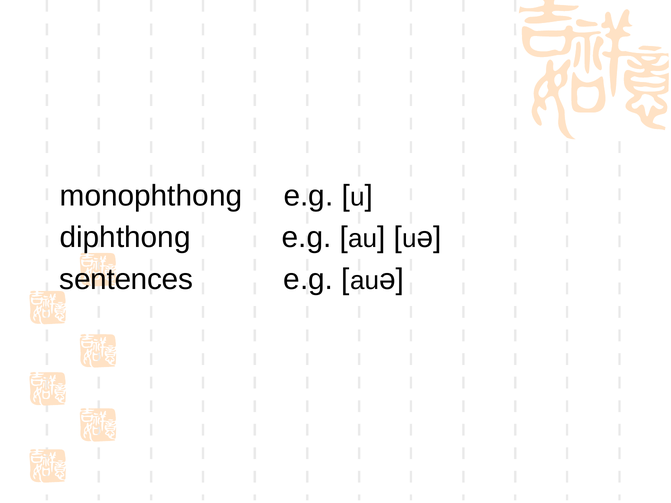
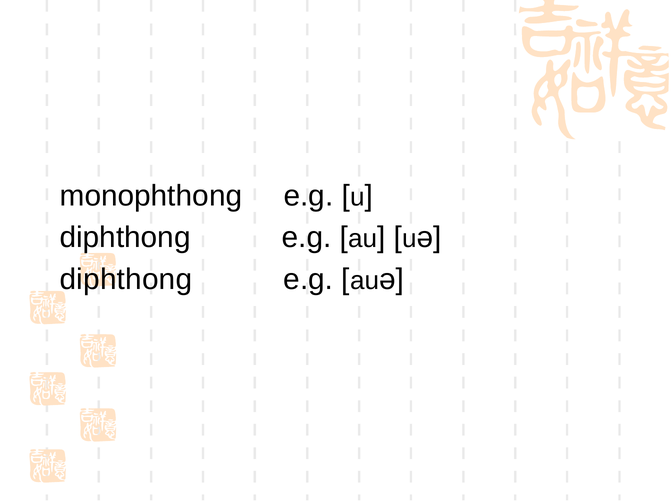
sentences at (126, 279): sentences -> diphthong
